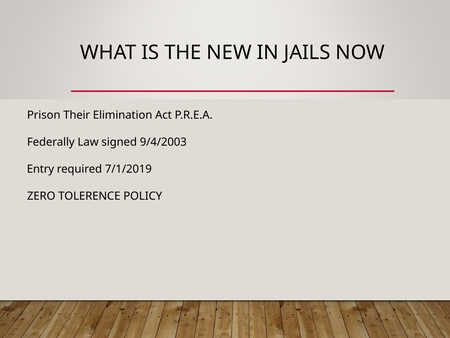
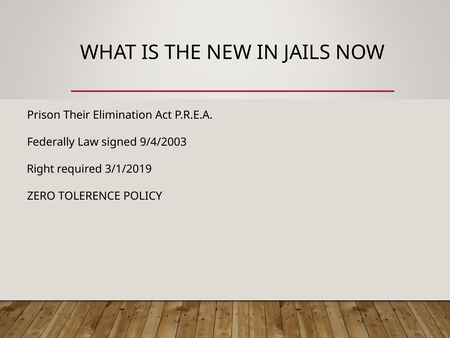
Entry: Entry -> Right
7/1/2019: 7/1/2019 -> 3/1/2019
